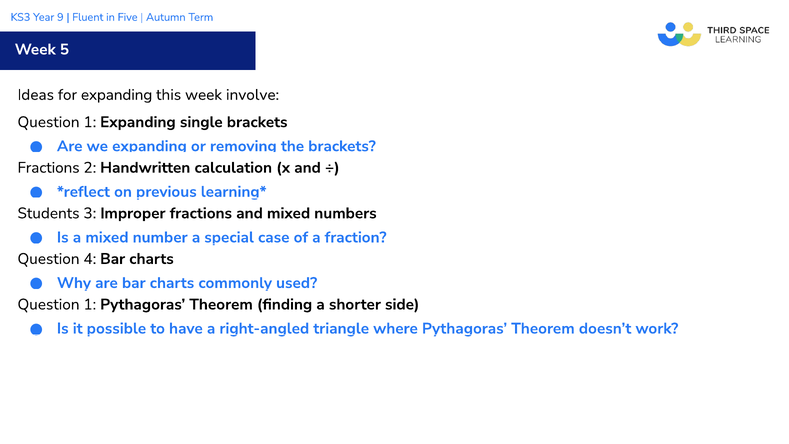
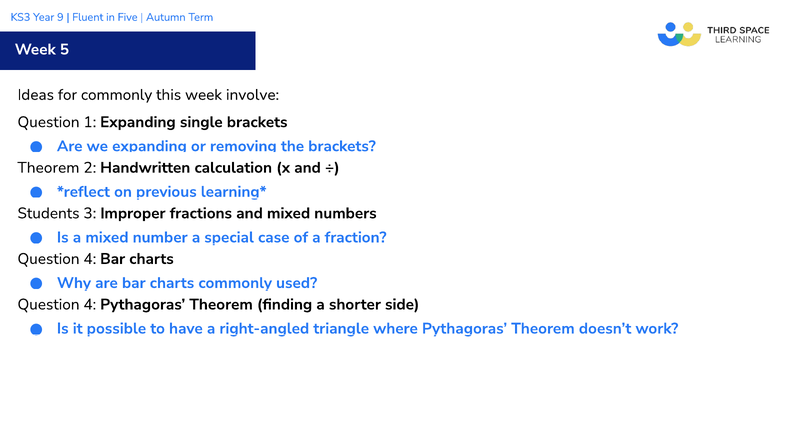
for expanding: expanding -> commonly
Fractions at (49, 168): Fractions -> Theorem
1 at (90, 304): 1 -> 4
